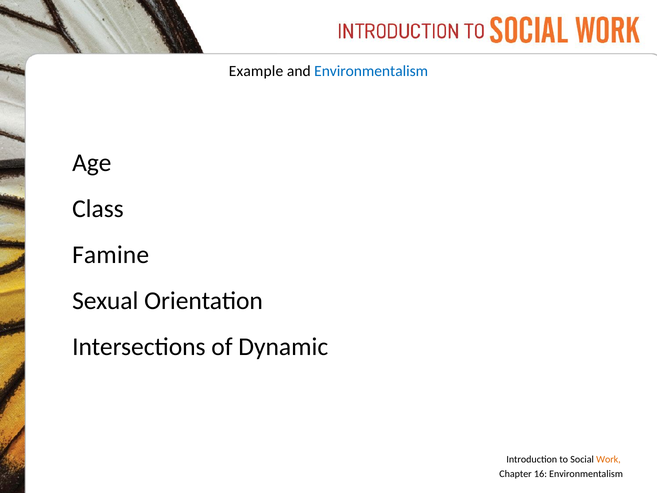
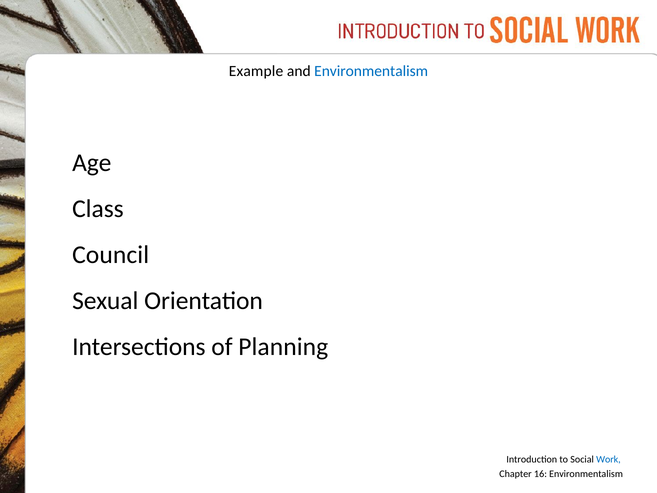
Famine: Famine -> Council
Dynamic: Dynamic -> Planning
Work colour: orange -> blue
